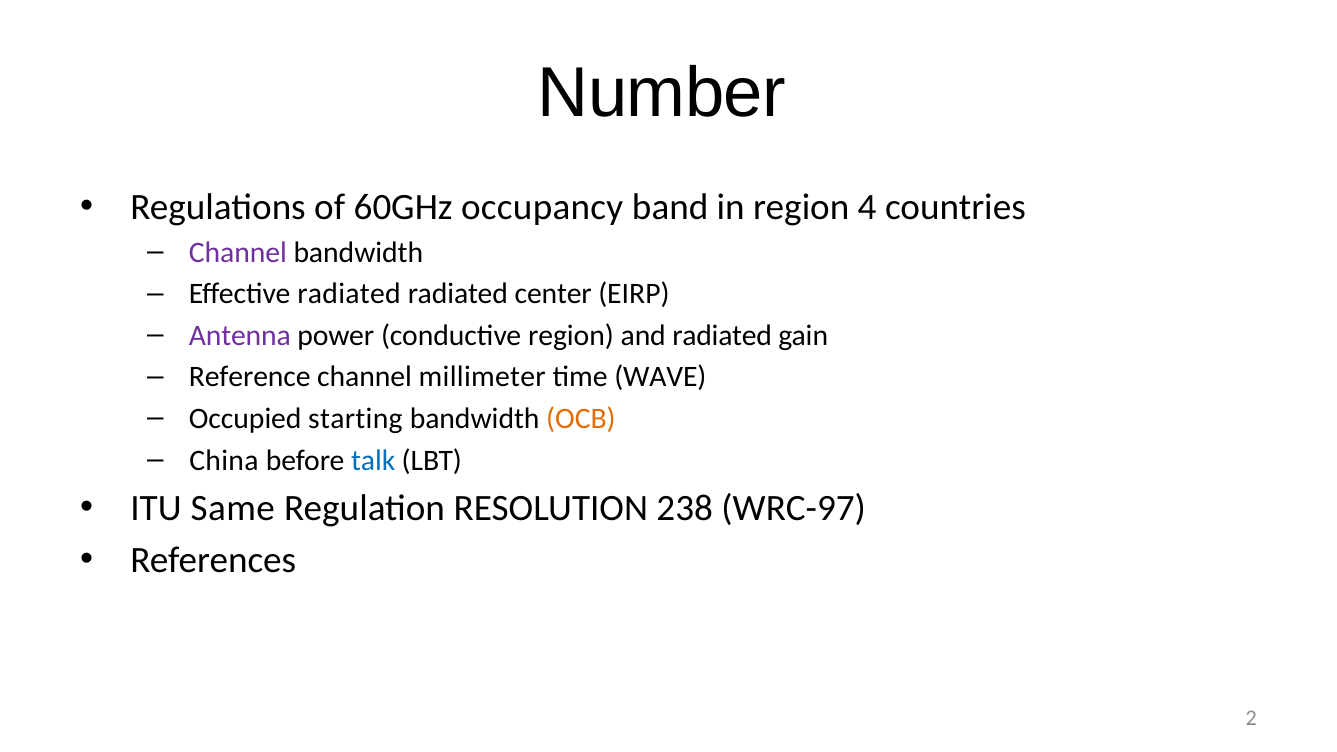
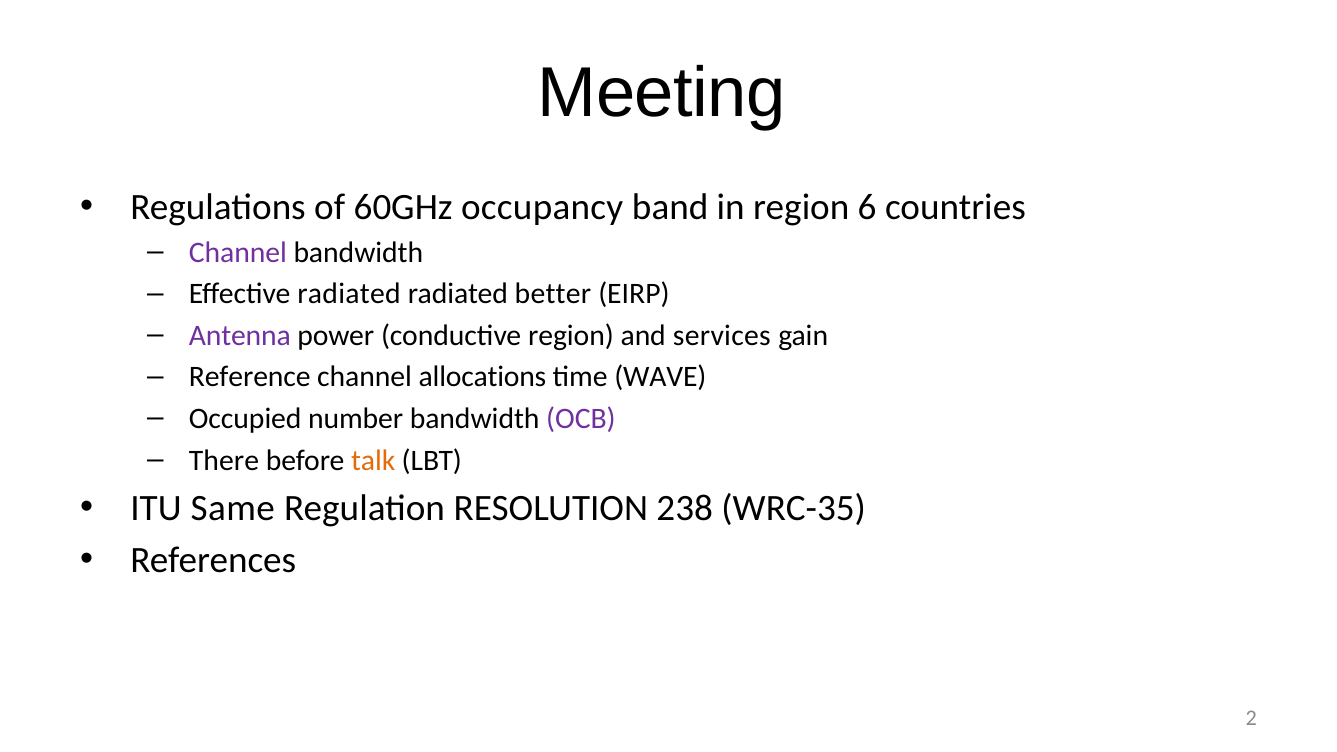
Number: Number -> Meeting
4: 4 -> 6
center: center -> better
and radiated: radiated -> services
millimeter: millimeter -> allocations
starting: starting -> number
OCB colour: orange -> purple
China: China -> There
talk colour: blue -> orange
WRC-97: WRC-97 -> WRC-35
